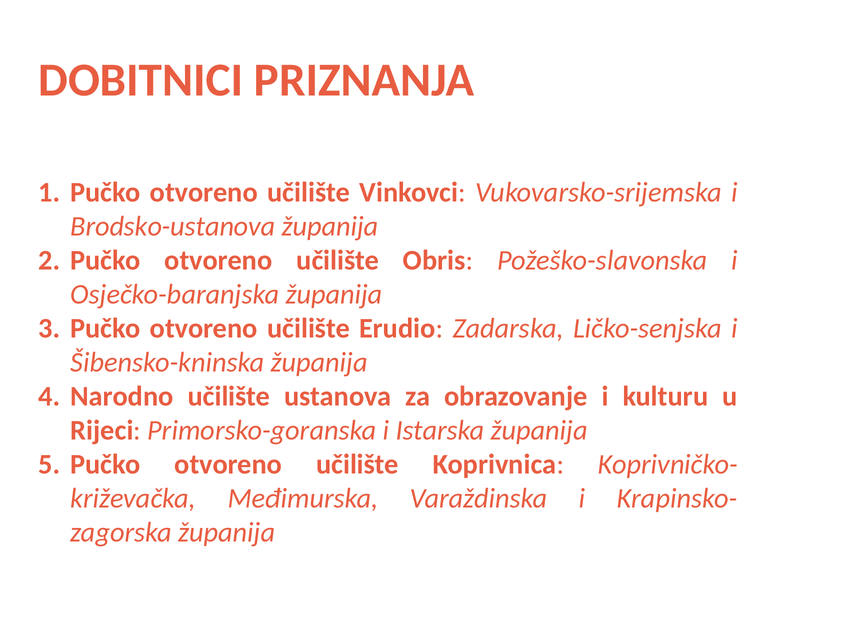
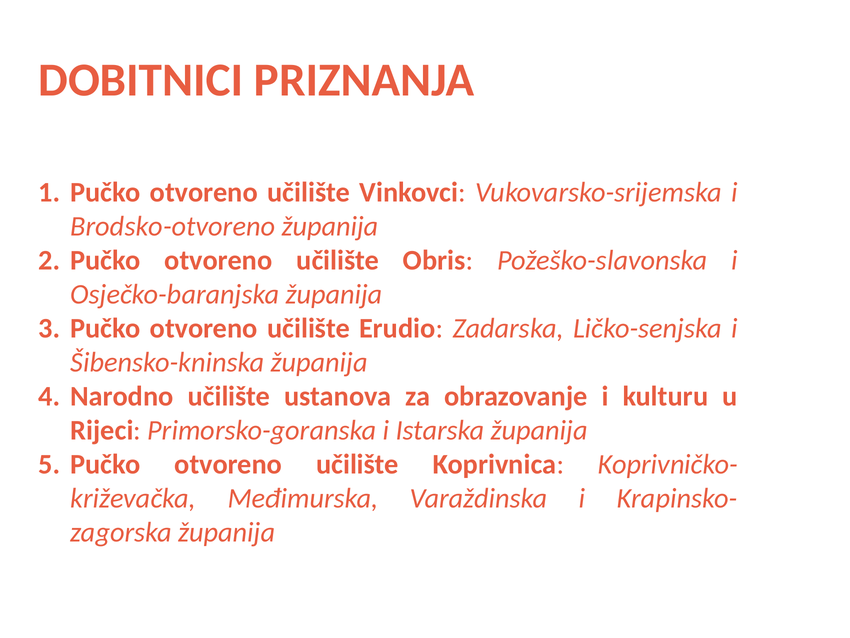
Brodsko-ustanova: Brodsko-ustanova -> Brodsko-otvoreno
